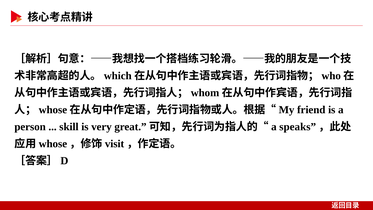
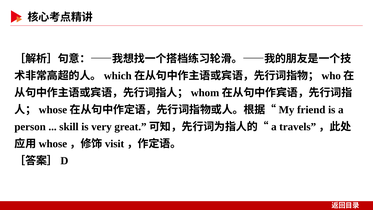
speaks: speaks -> travels
